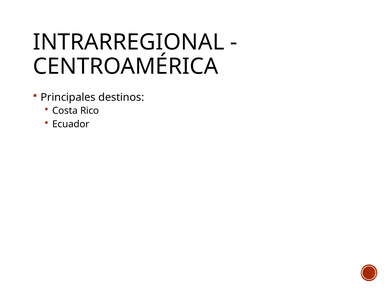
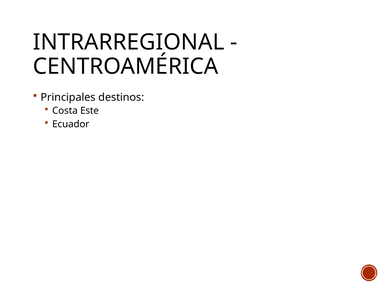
Rico: Rico -> Este
